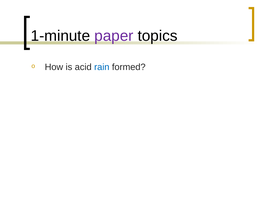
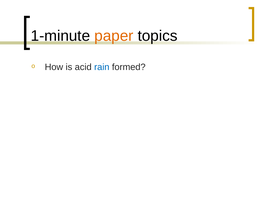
paper colour: purple -> orange
